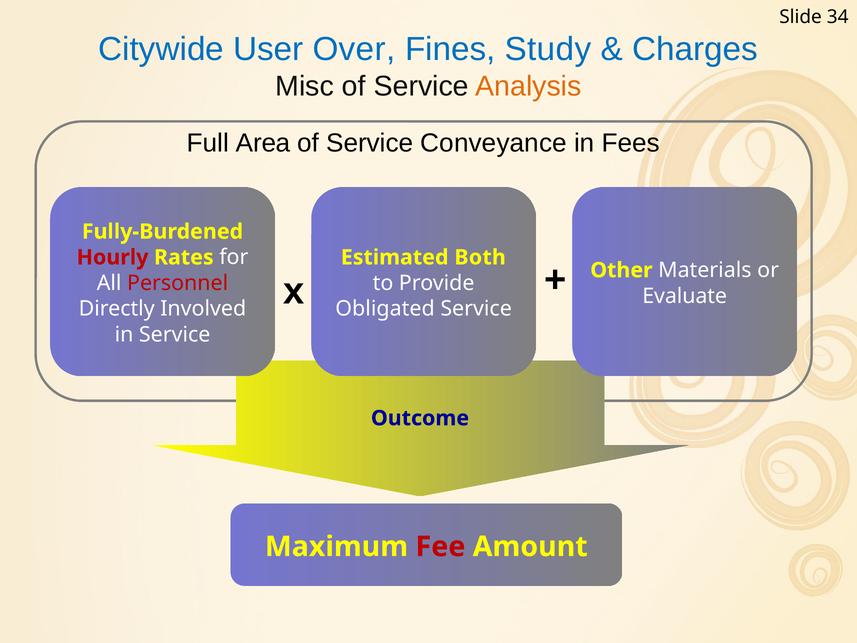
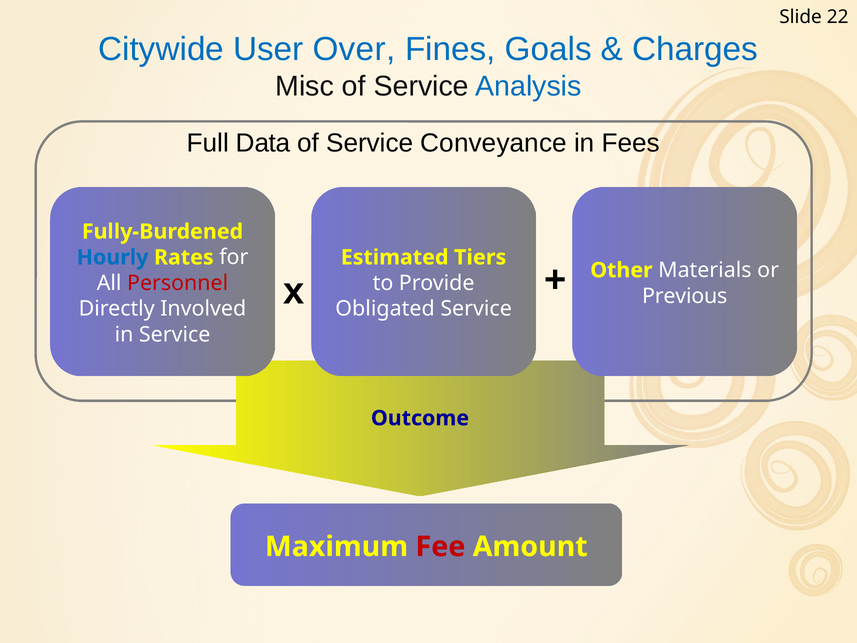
34: 34 -> 22
Study: Study -> Goals
Analysis colour: orange -> blue
Area: Area -> Data
Hourly colour: red -> blue
Both: Both -> Tiers
Evaluate: Evaluate -> Previous
